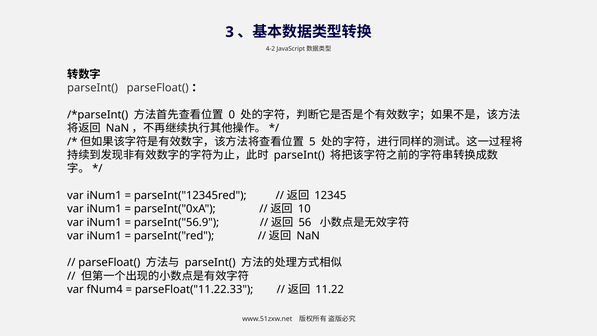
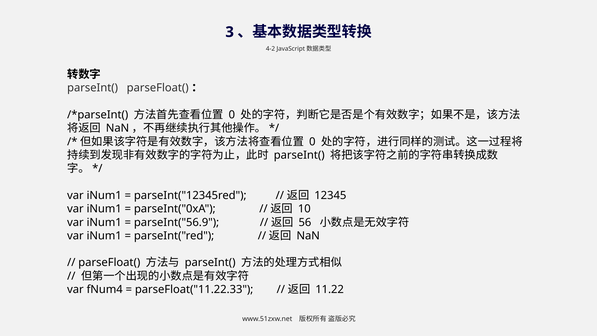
5 at (312, 142): 5 -> 0
